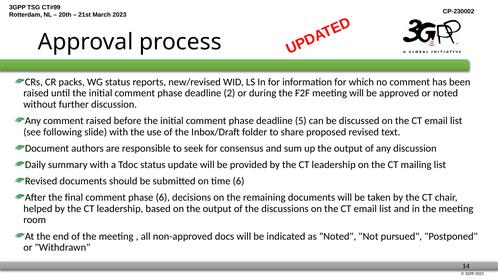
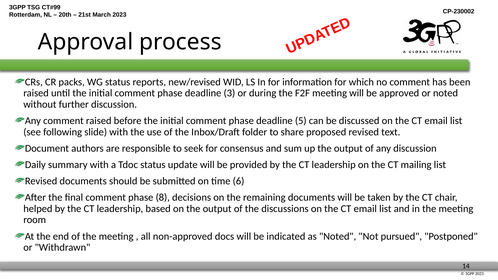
2: 2 -> 3
phase 6: 6 -> 8
